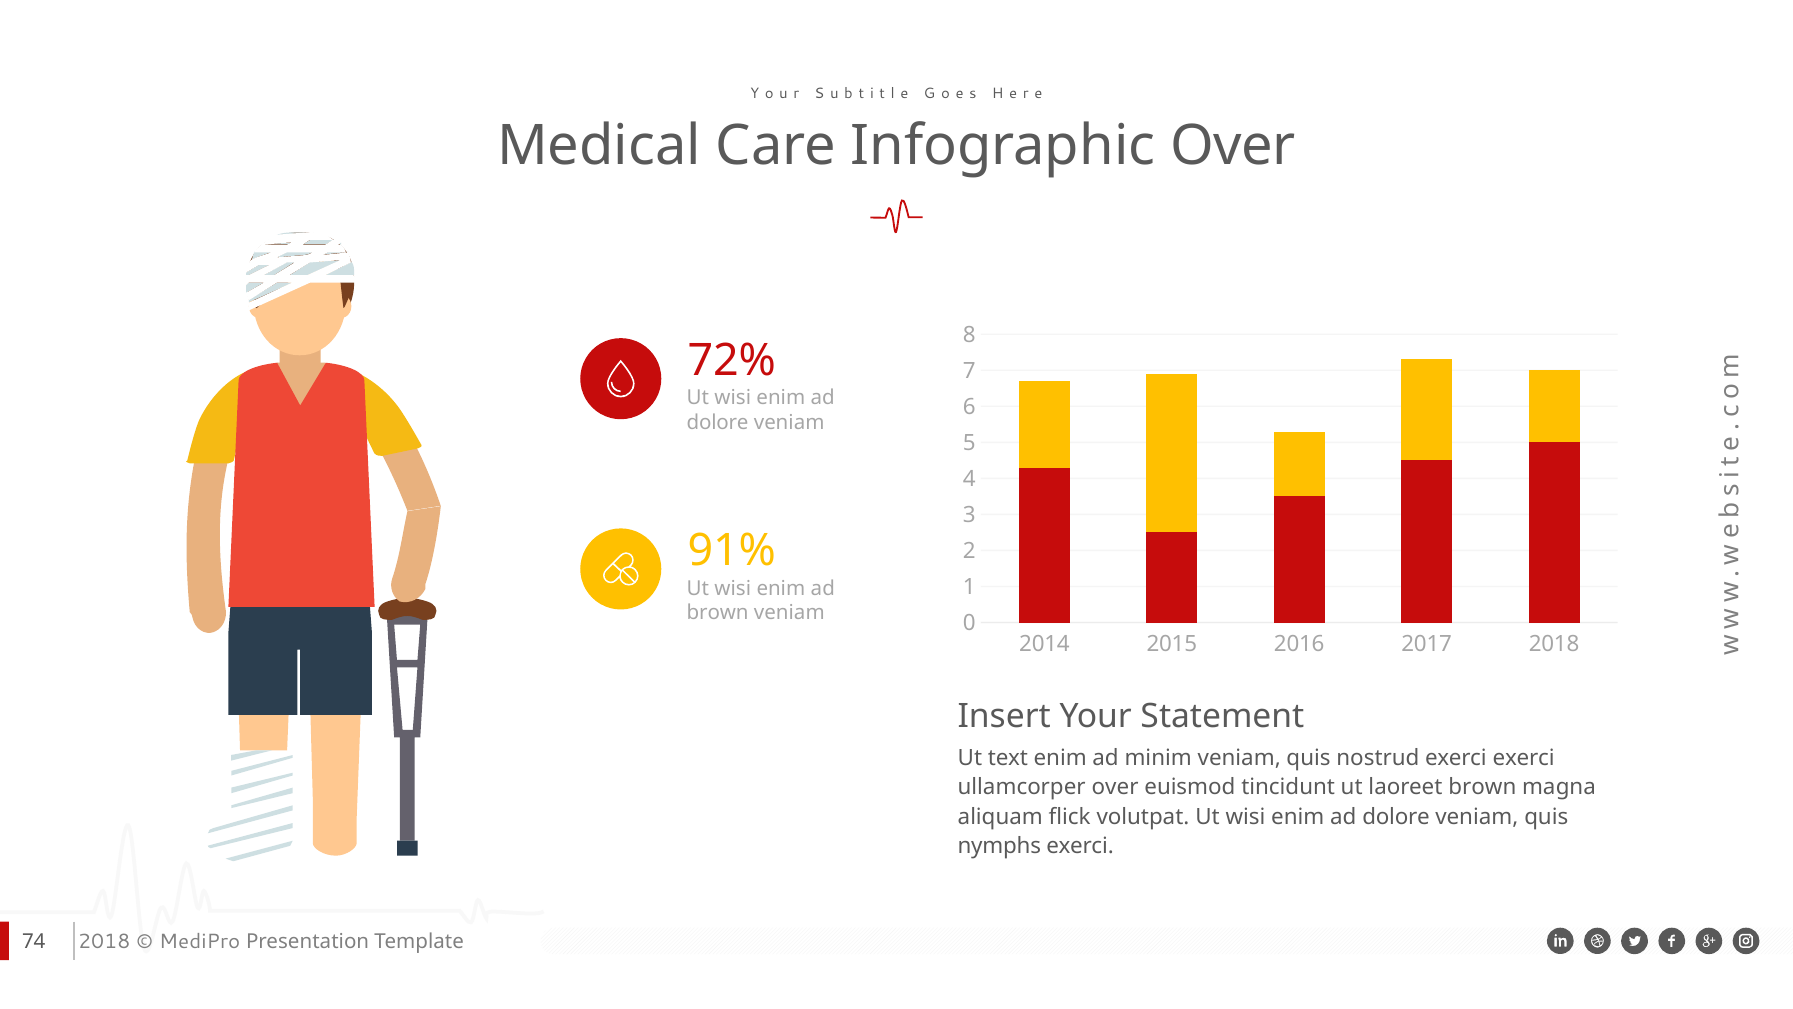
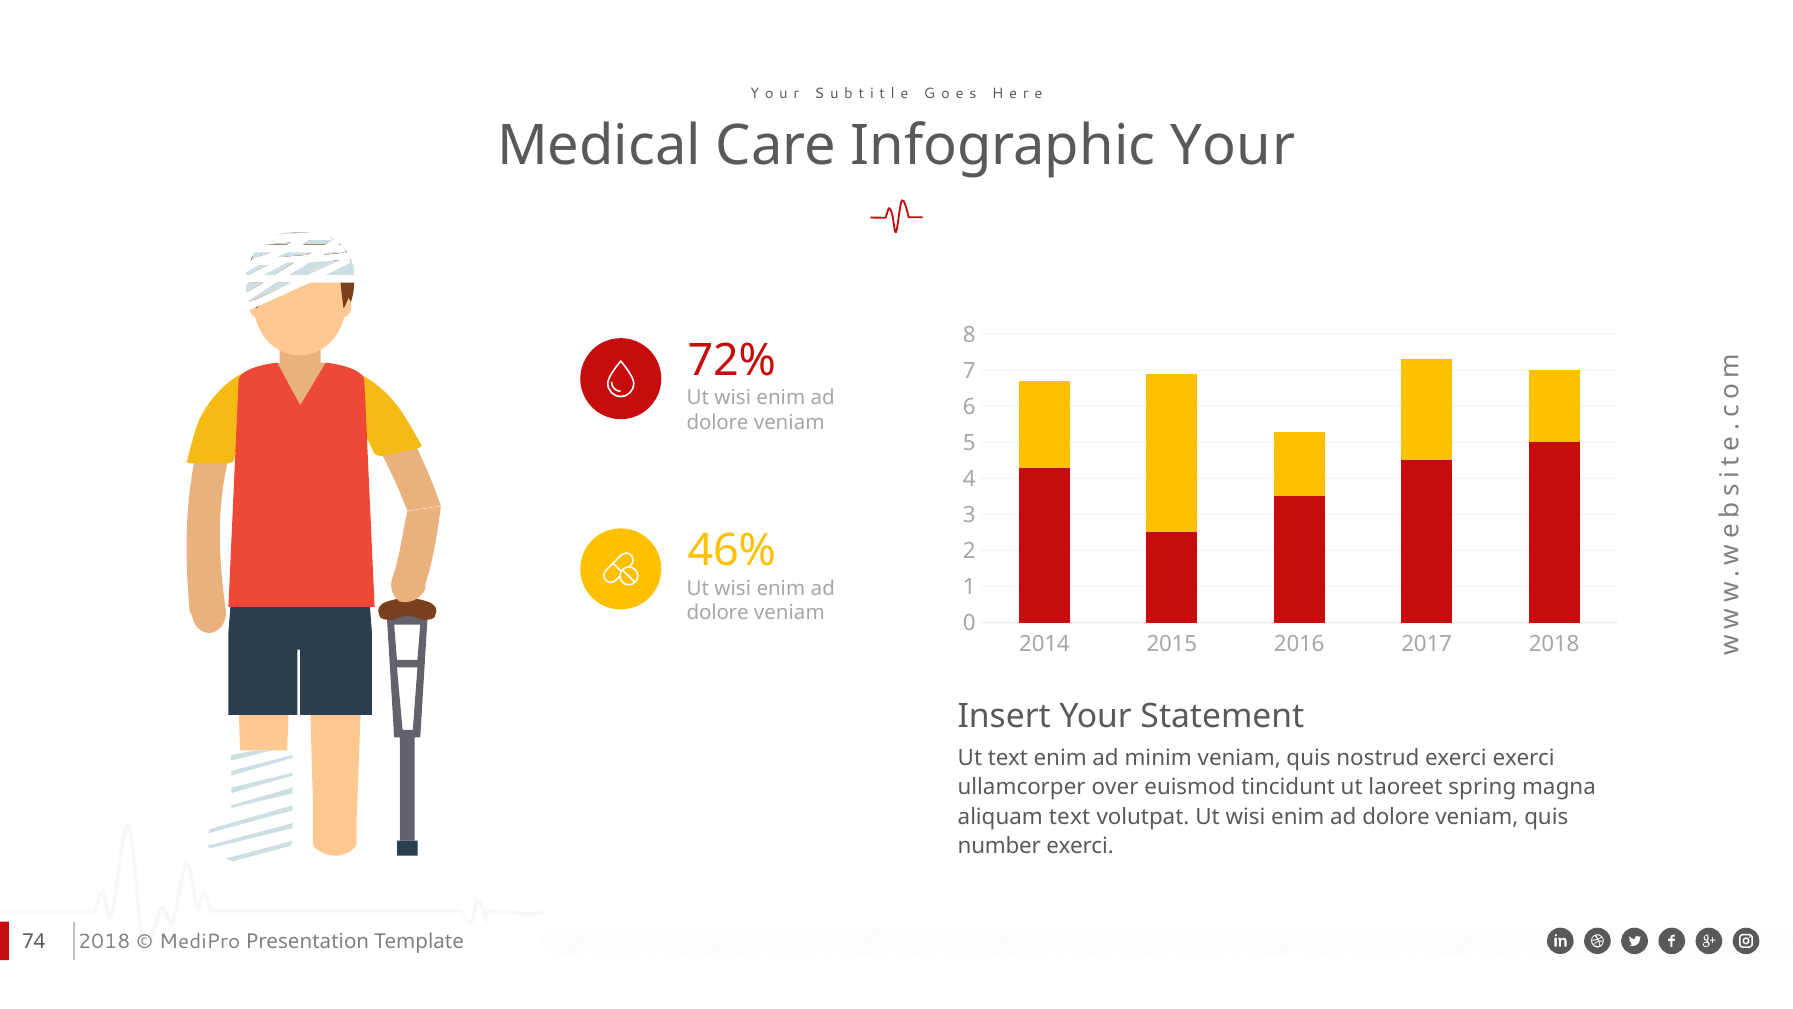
Infographic Over: Over -> Your
91%: 91% -> 46%
brown at (718, 613): brown -> dolore
laoreet brown: brown -> spring
aliquam flick: flick -> text
nymphs: nymphs -> number
